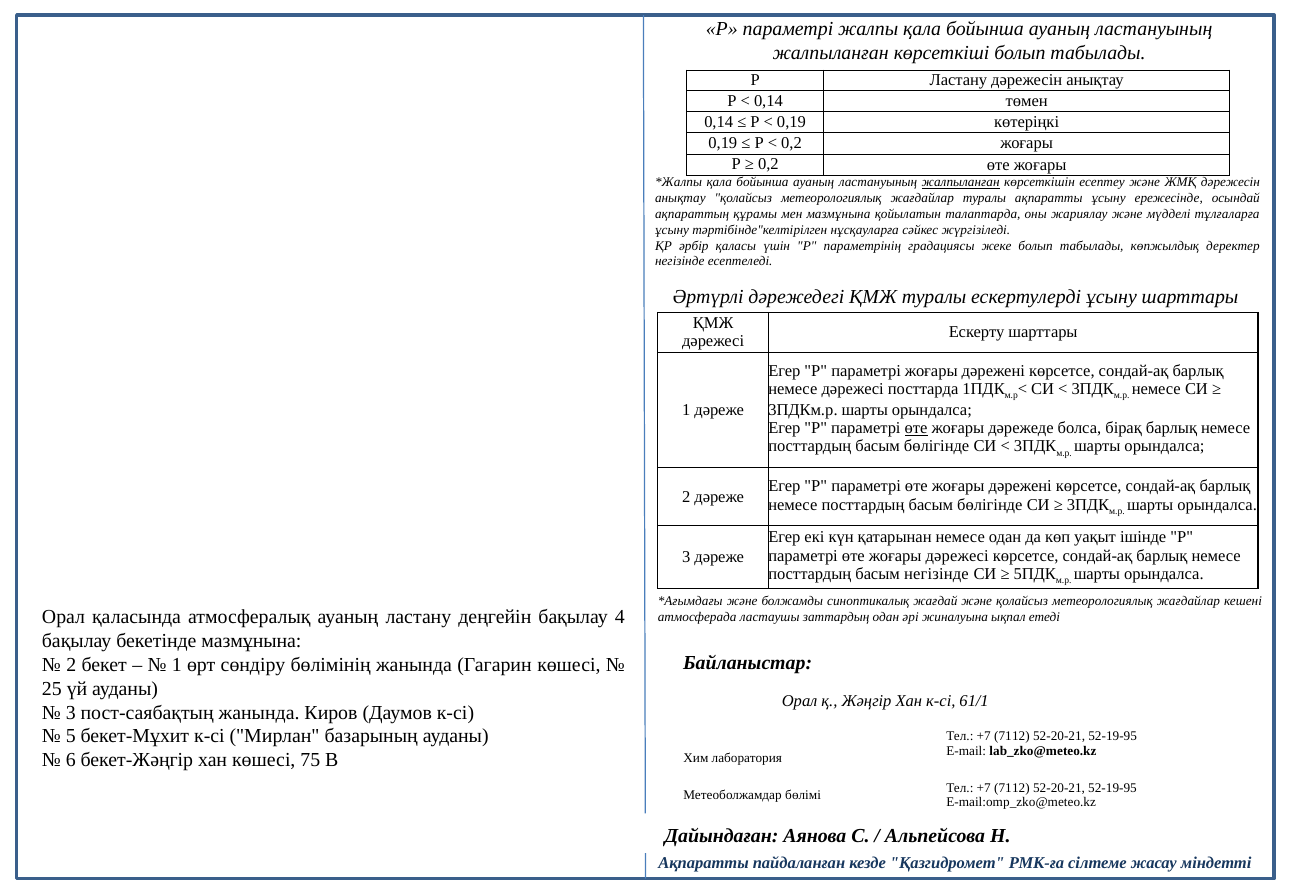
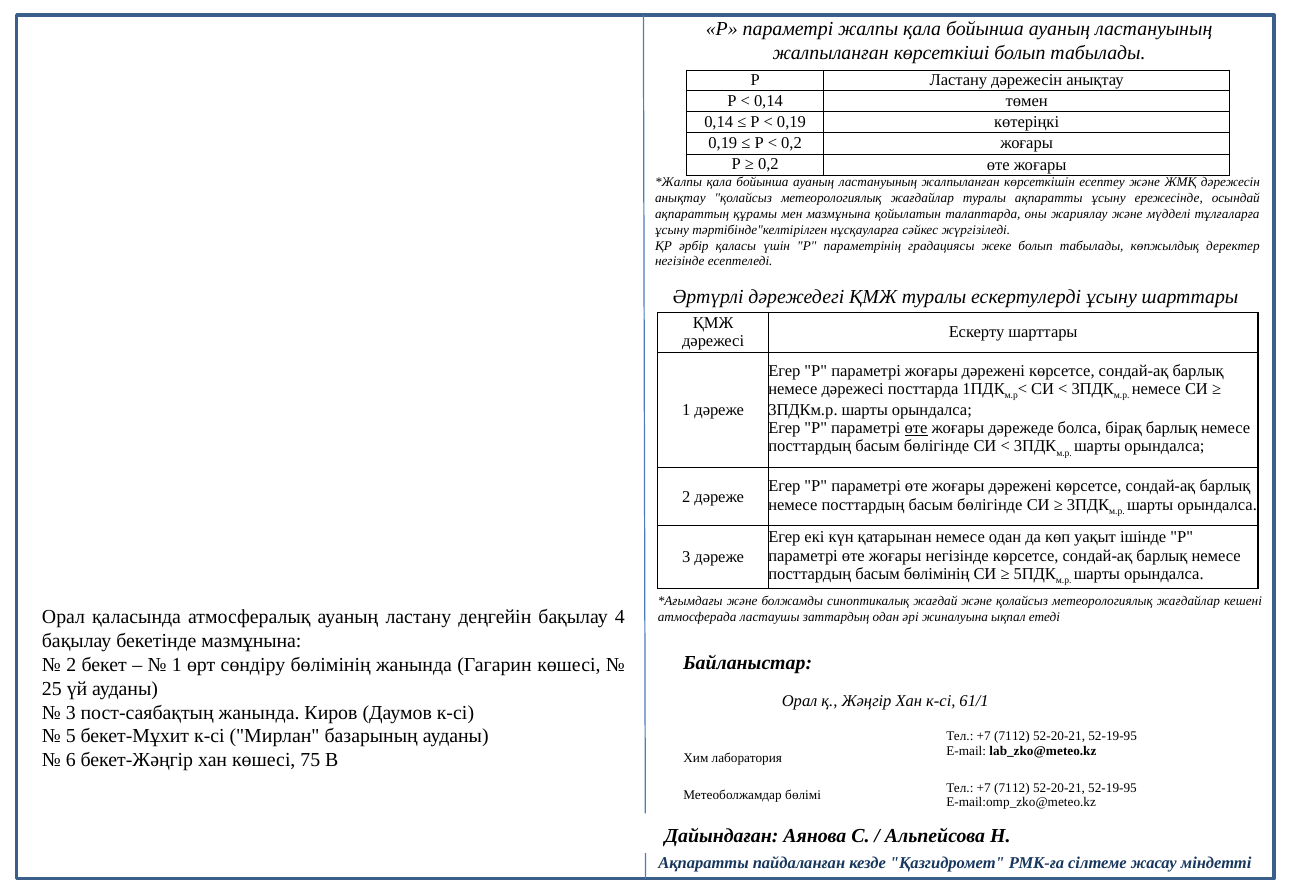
жалпыланған at (961, 182) underline: present -> none
жоғары дәрежесі: дәрежесі -> негізінде
басым негізінде: негізінде -> бөлімінің
